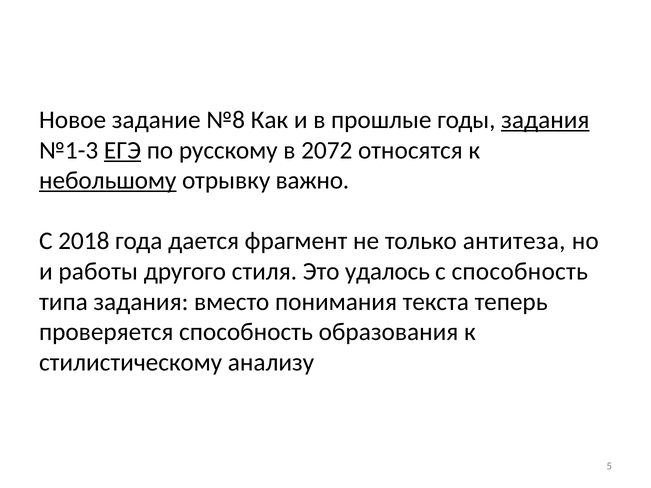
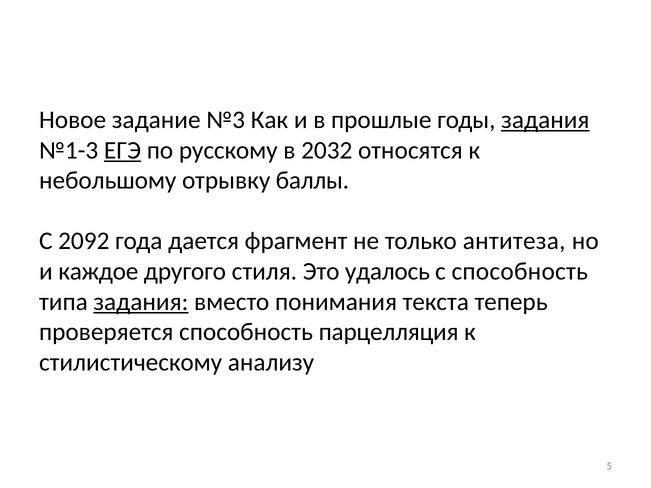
№8: №8 -> №3
2072: 2072 -> 2032
небольшому underline: present -> none
важно: важно -> баллы
2018: 2018 -> 2092
работы: работы -> каждое
задания at (141, 302) underline: none -> present
образования: образования -> парцелляция
